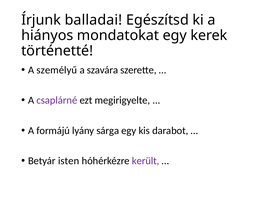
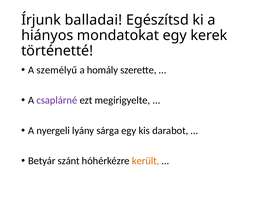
szavára: szavára -> homály
formájú: formájú -> nyergeli
isten: isten -> szánt
került colour: purple -> orange
